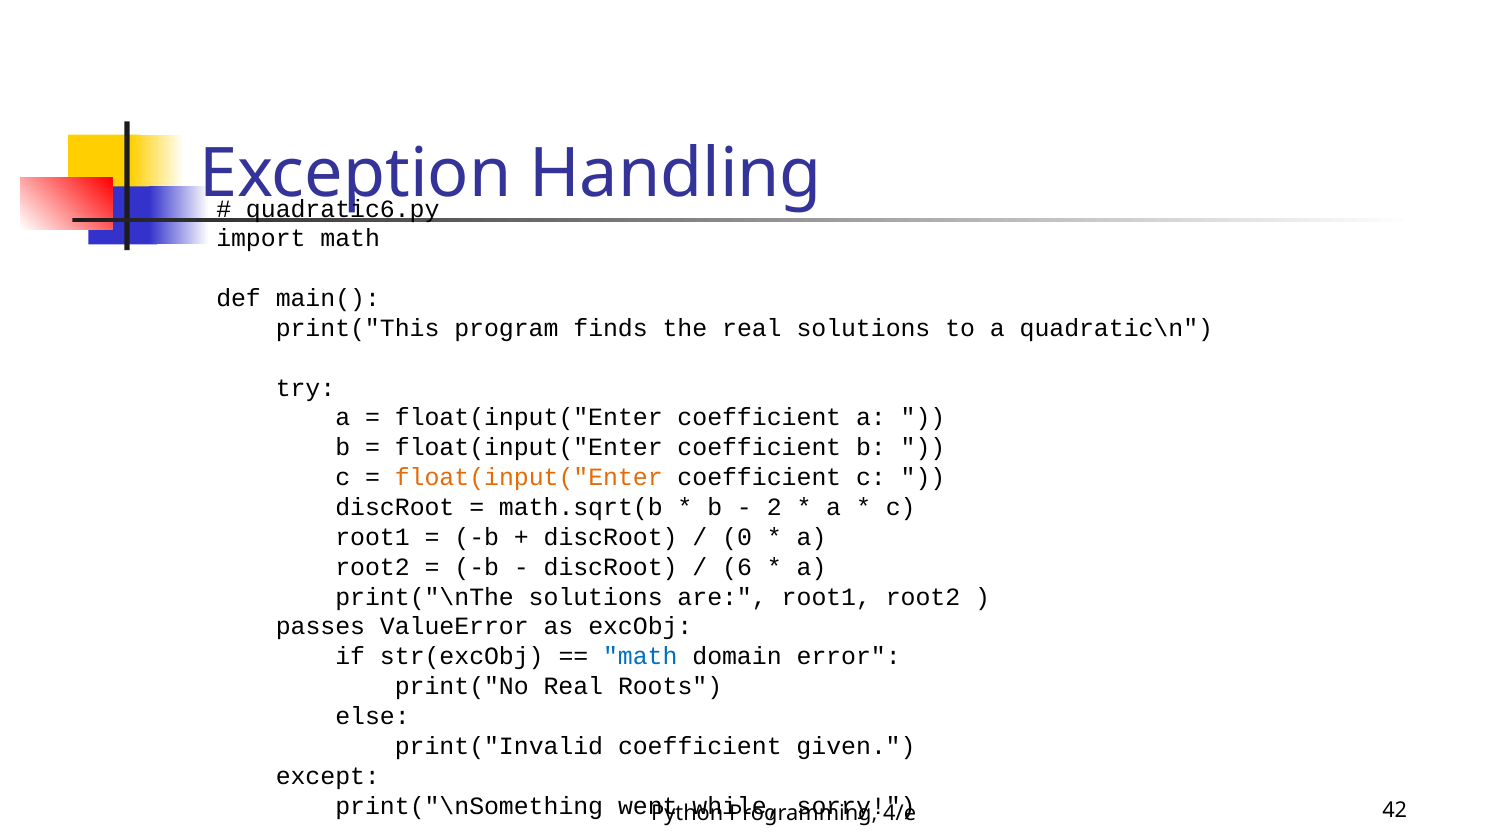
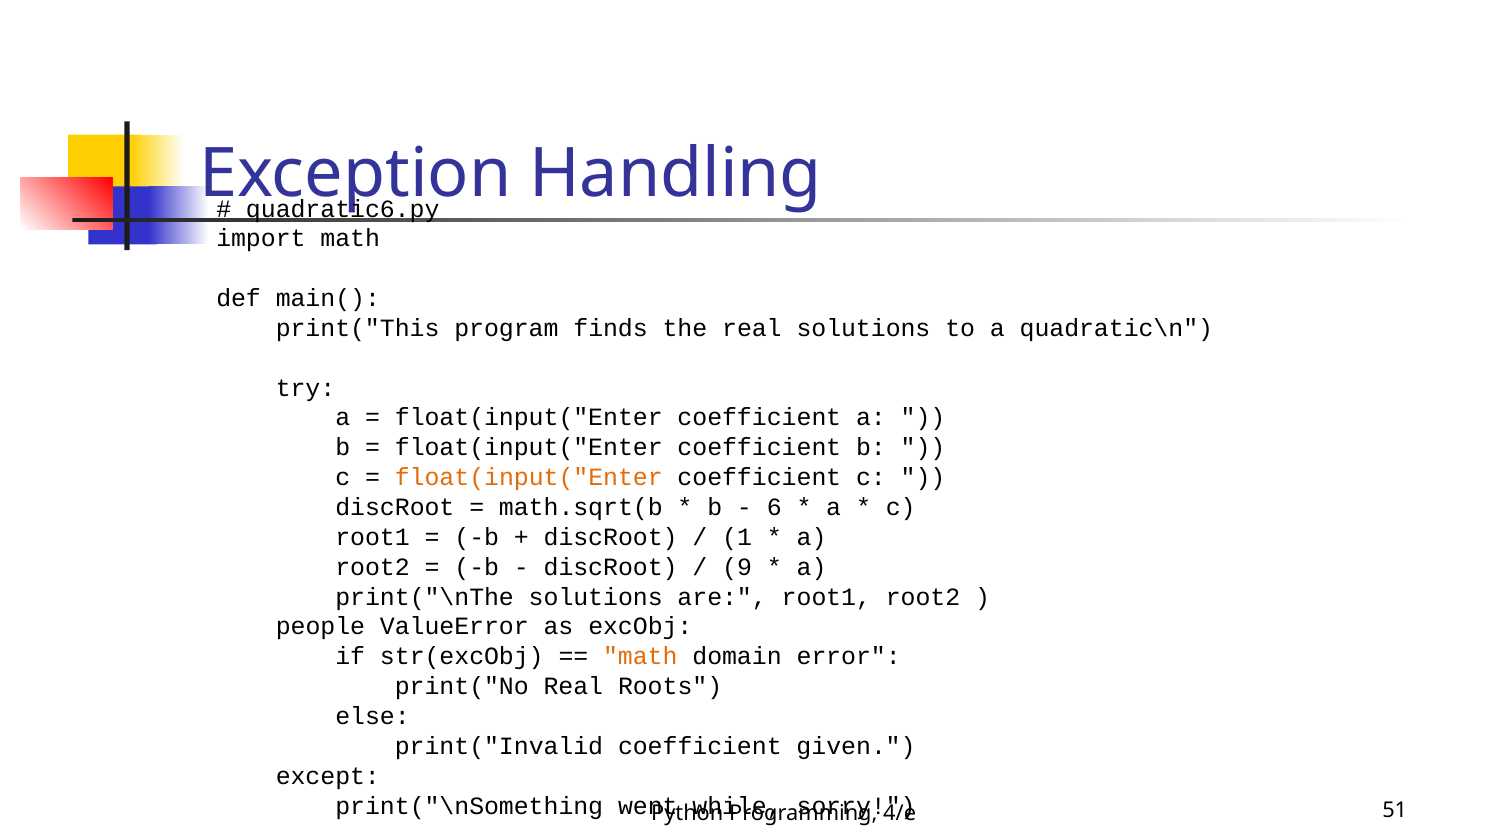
2: 2 -> 6
0: 0 -> 1
6: 6 -> 9
passes: passes -> people
math at (640, 656) colour: blue -> orange
42: 42 -> 51
